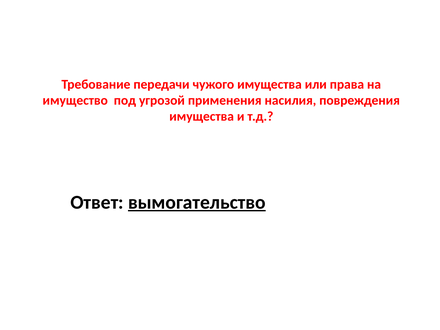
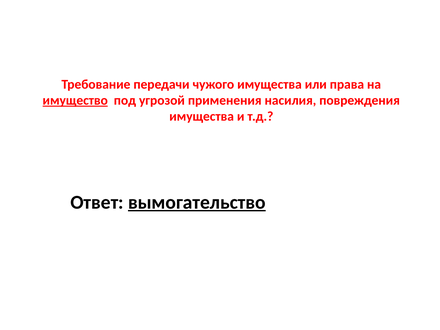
имущество underline: none -> present
